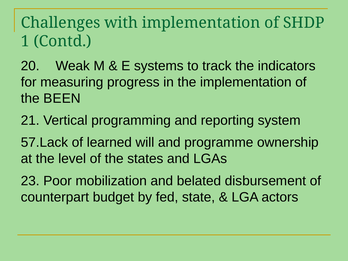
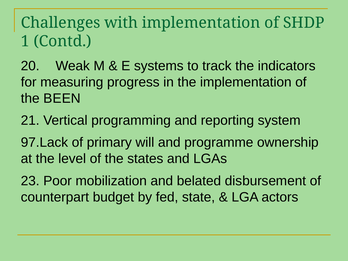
57.Lack: 57.Lack -> 97.Lack
learned: learned -> primary
